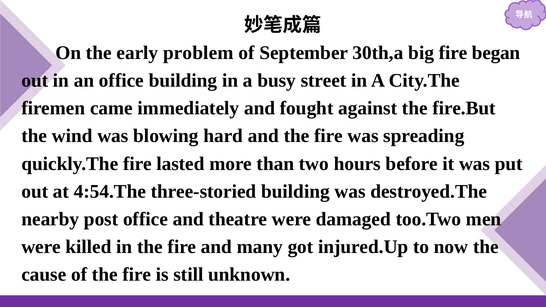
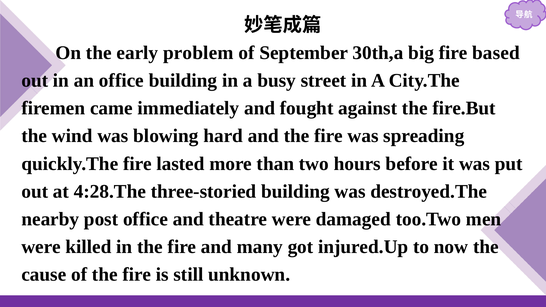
began: began -> based
4:54.The: 4:54.The -> 4:28.The
